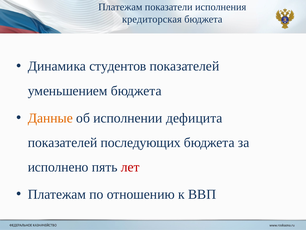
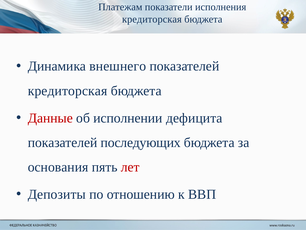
студентов: студентов -> внешнего
уменьшением at (68, 91): уменьшением -> кредиторская
Данные colour: orange -> red
исполнено: исполнено -> основания
Платежам at (57, 194): Платежам -> Депозиты
